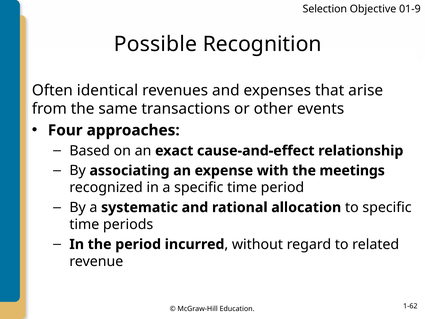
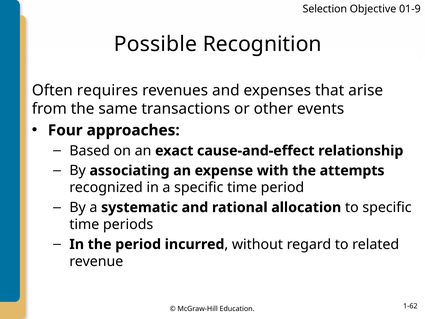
identical: identical -> requires
meetings: meetings -> attempts
